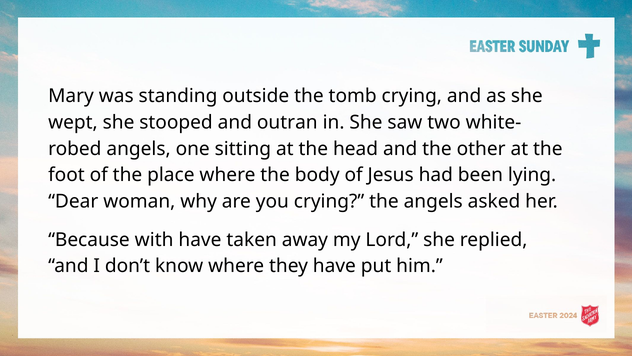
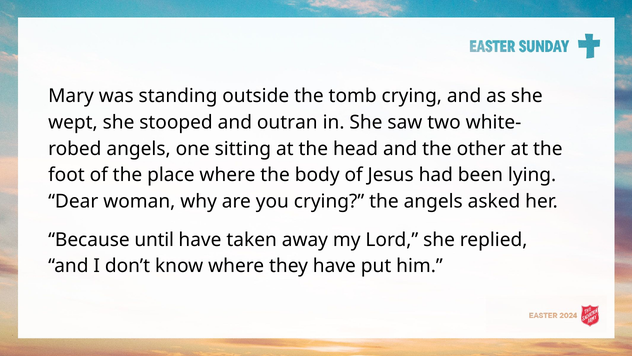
with: with -> until
